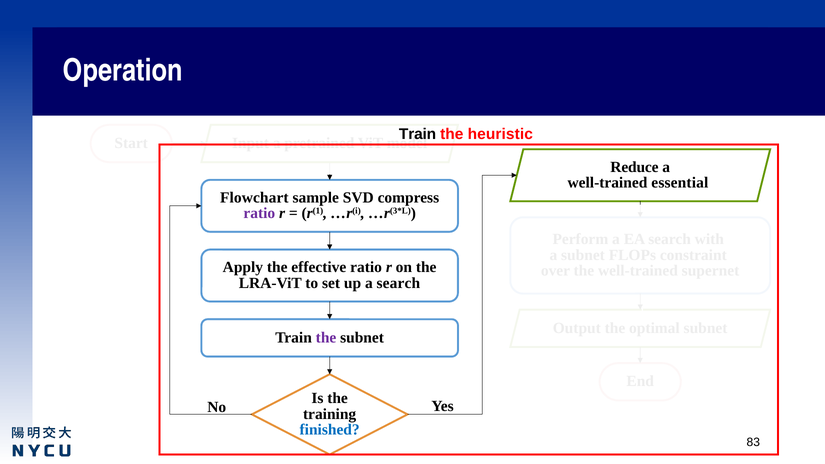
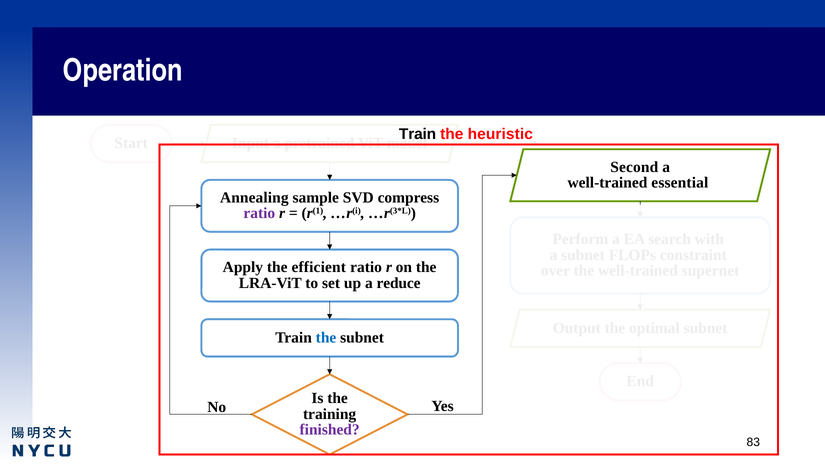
Reduce: Reduce -> Second
Flowchart: Flowchart -> Annealing
effective: effective -> efficient
a search: search -> reduce
the at (326, 338) colour: purple -> blue
finished colour: blue -> purple
